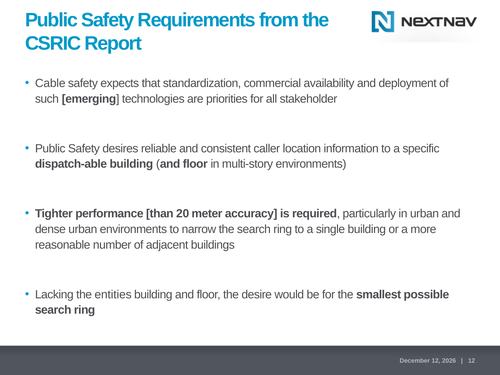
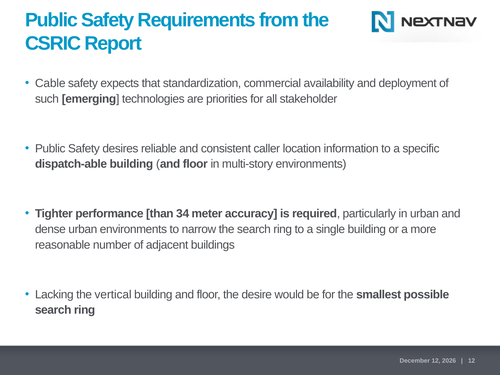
20: 20 -> 34
entities: entities -> vertical
